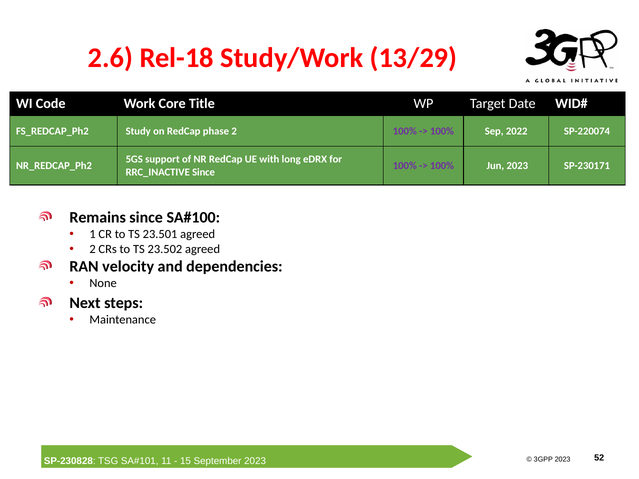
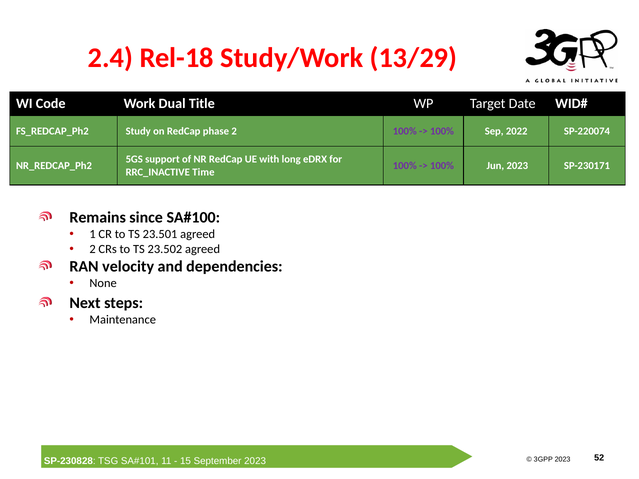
2.6: 2.6 -> 2.4
Core: Core -> Dual
Since at (204, 172): Since -> Time
